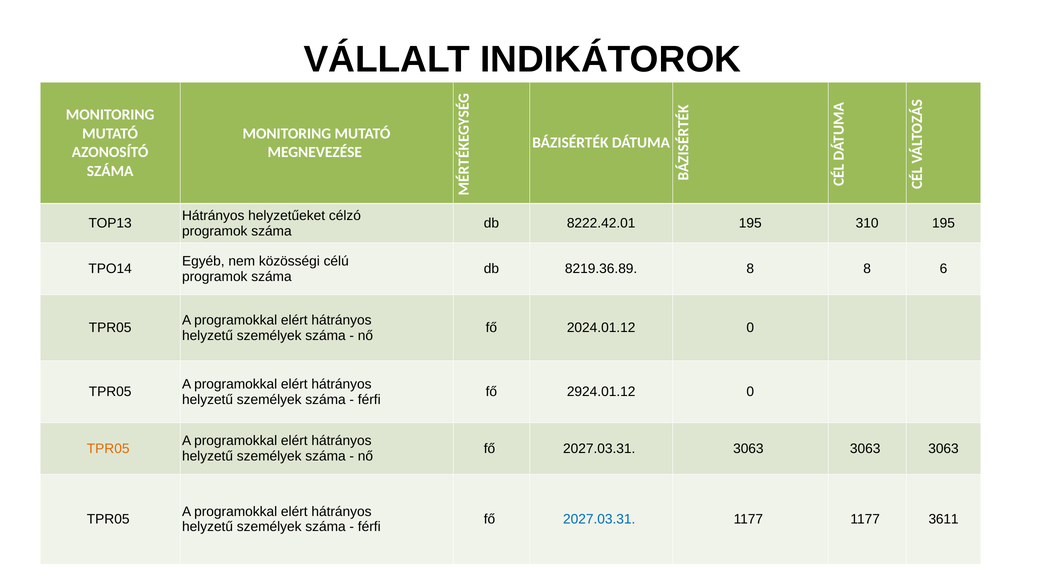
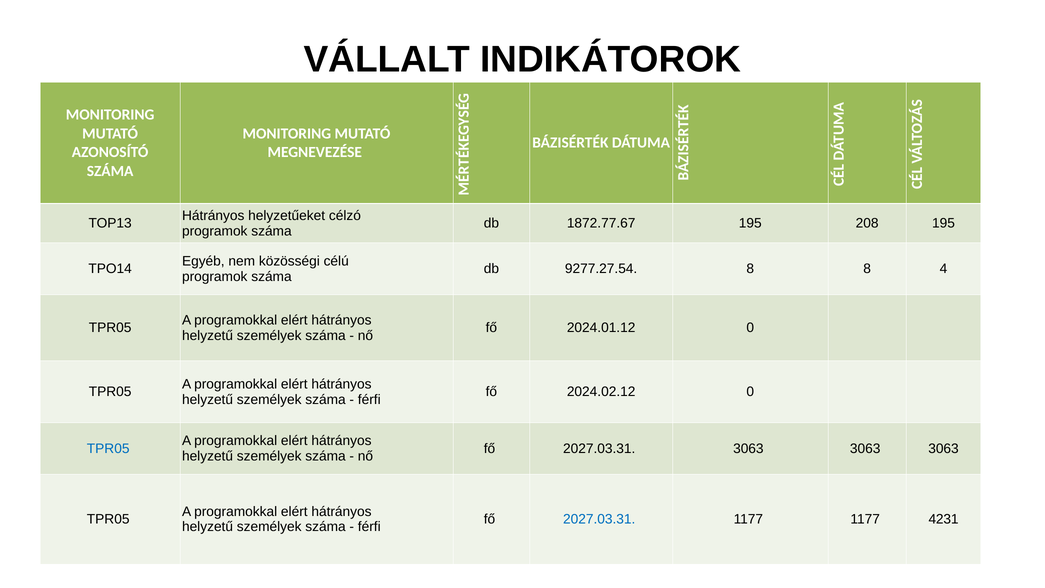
8222.42.01: 8222.42.01 -> 1872.77.67
310: 310 -> 208
8219.36.89: 8219.36.89 -> 9277.27.54
6: 6 -> 4
2924.01.12: 2924.01.12 -> 2024.02.12
TPR05 at (108, 449) colour: orange -> blue
3611: 3611 -> 4231
